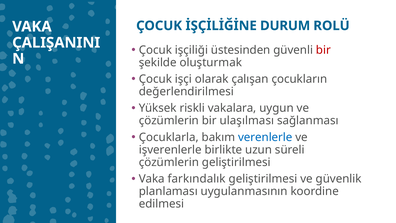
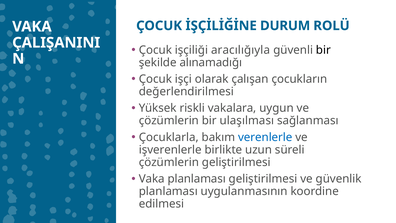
üstesinden: üstesinden -> aracılığıyla
bir at (323, 50) colour: red -> black
oluşturmak: oluşturmak -> alınamadığı
Vaka farkındalık: farkındalık -> planlaması
